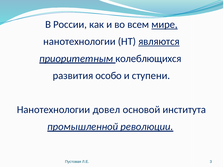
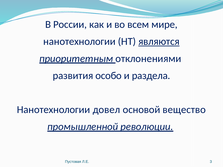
мире underline: present -> none
колеблющихся: колеблющихся -> отклонениями
ступени: ступени -> раздела
института: института -> вещество
